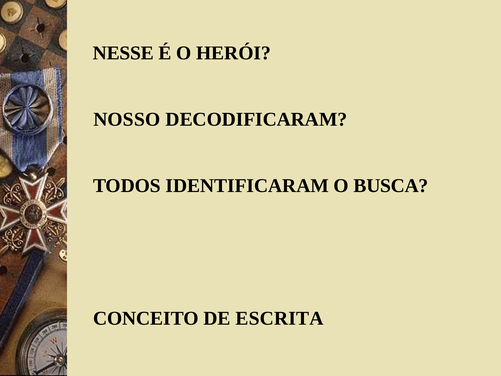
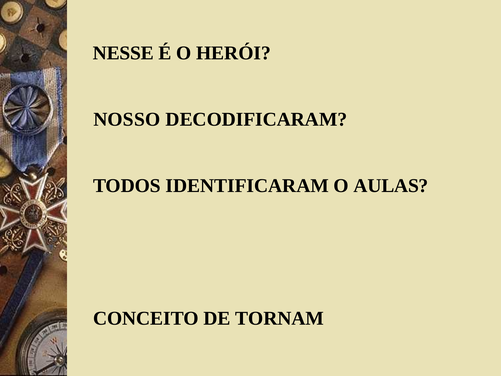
BUSCA: BUSCA -> AULAS
ESCRITA: ESCRITA -> TORNAM
